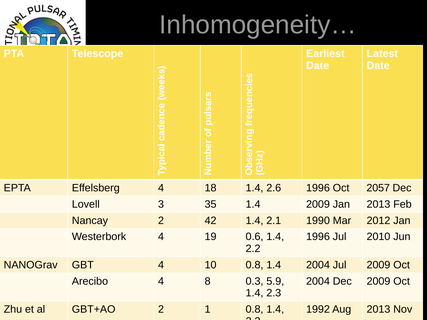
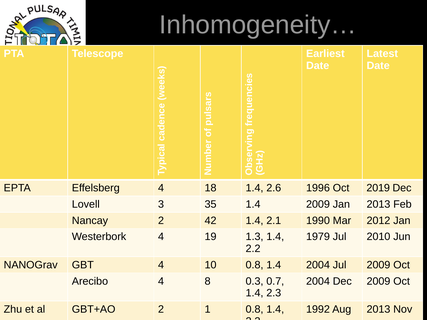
2057: 2057 -> 2019
19 0.6: 0.6 -> 1.3
1996 at (318, 237): 1996 -> 1979
5.9: 5.9 -> 0.7
